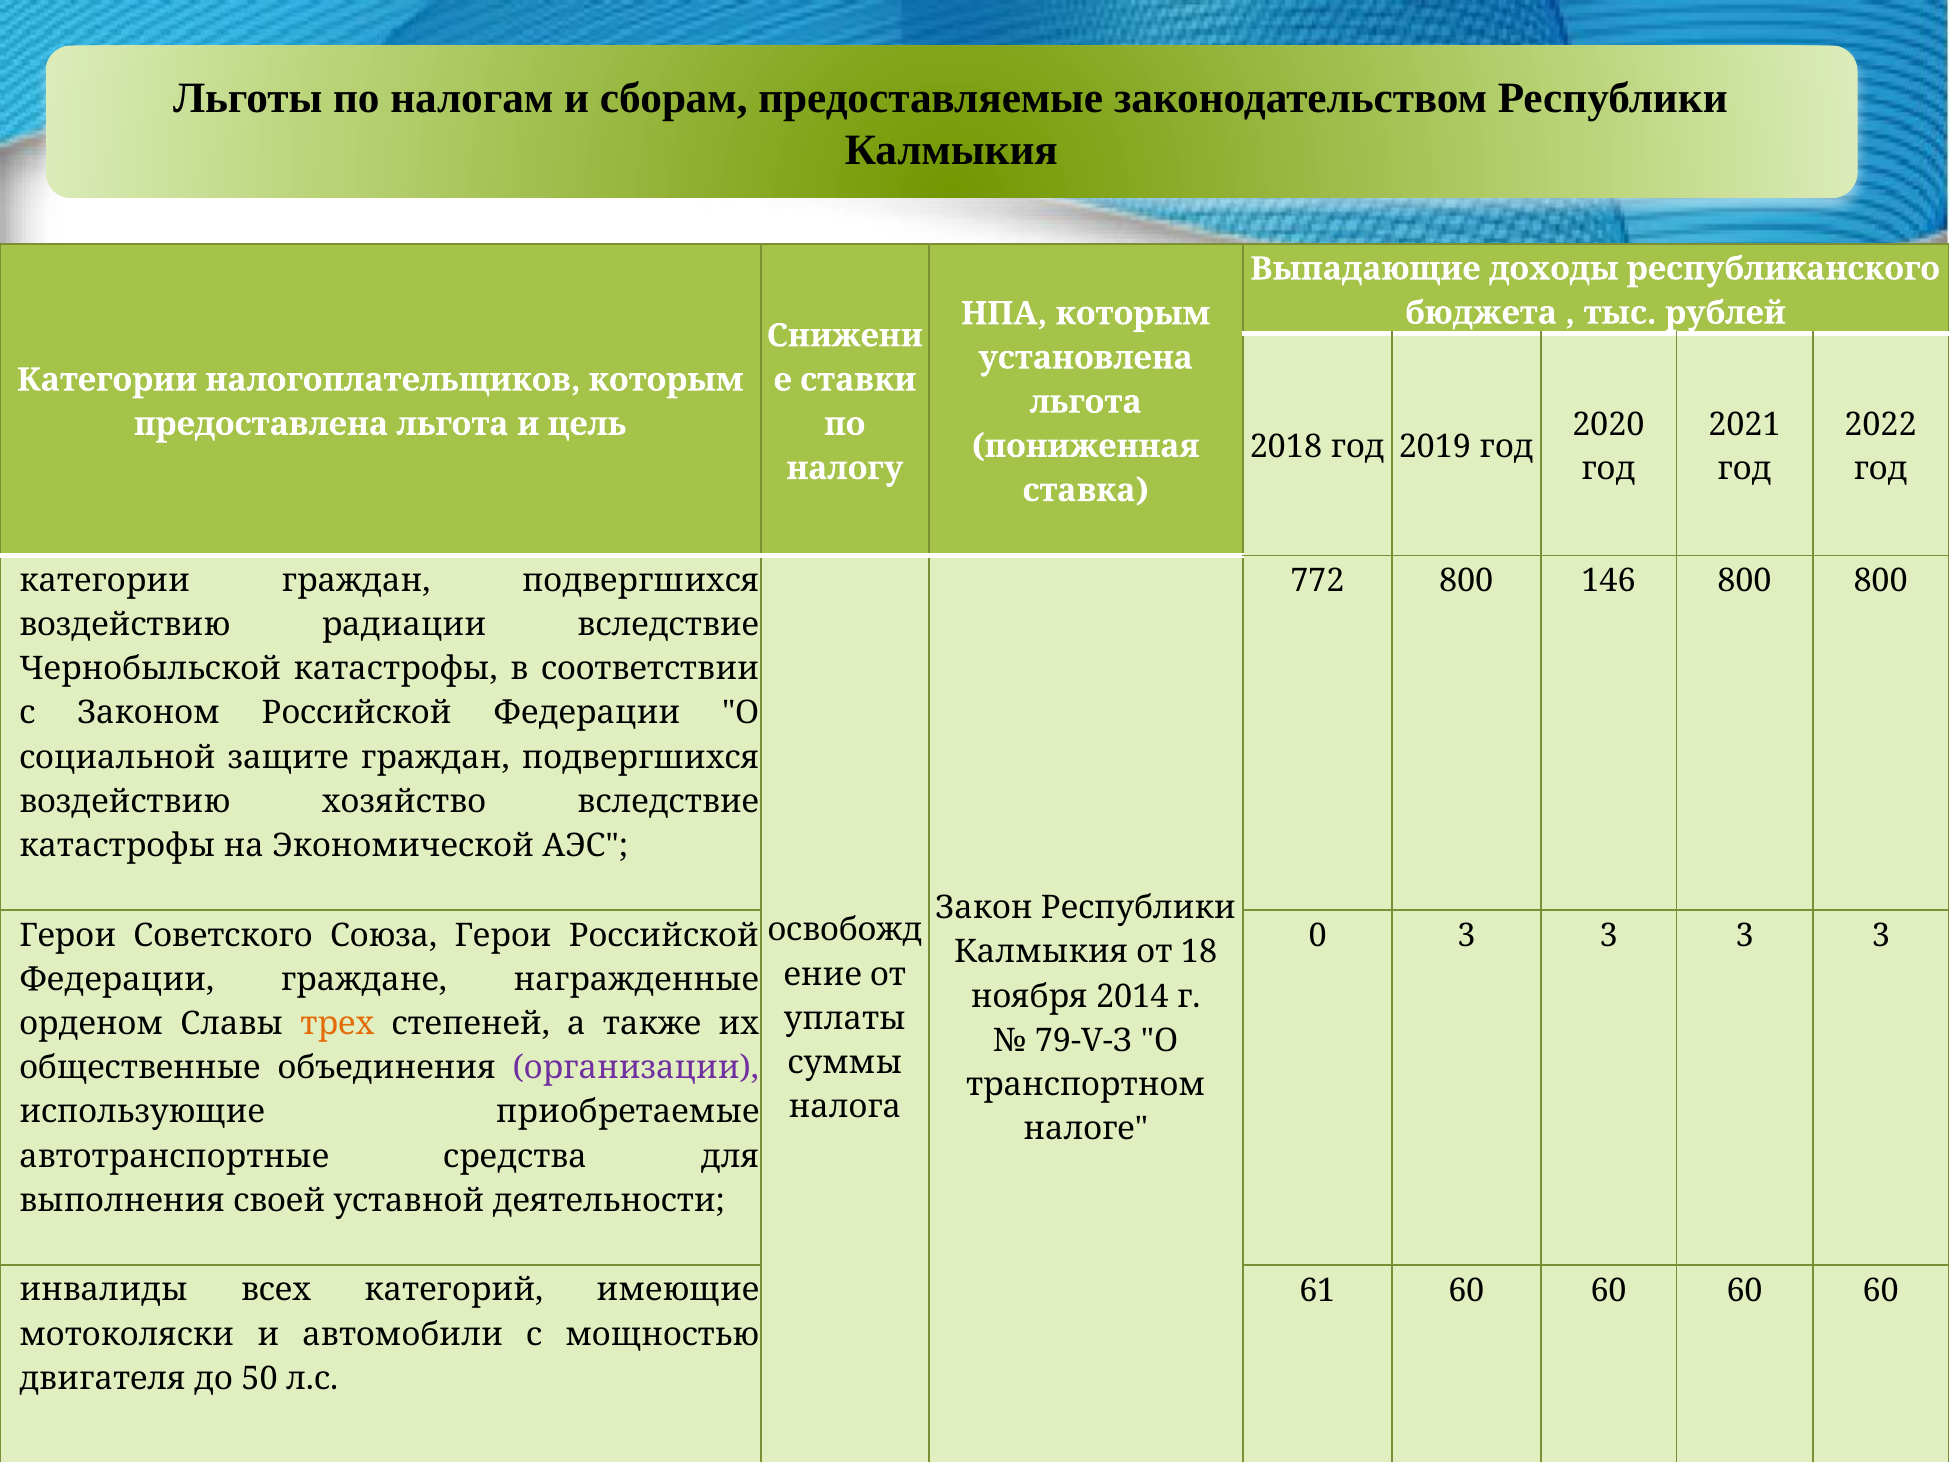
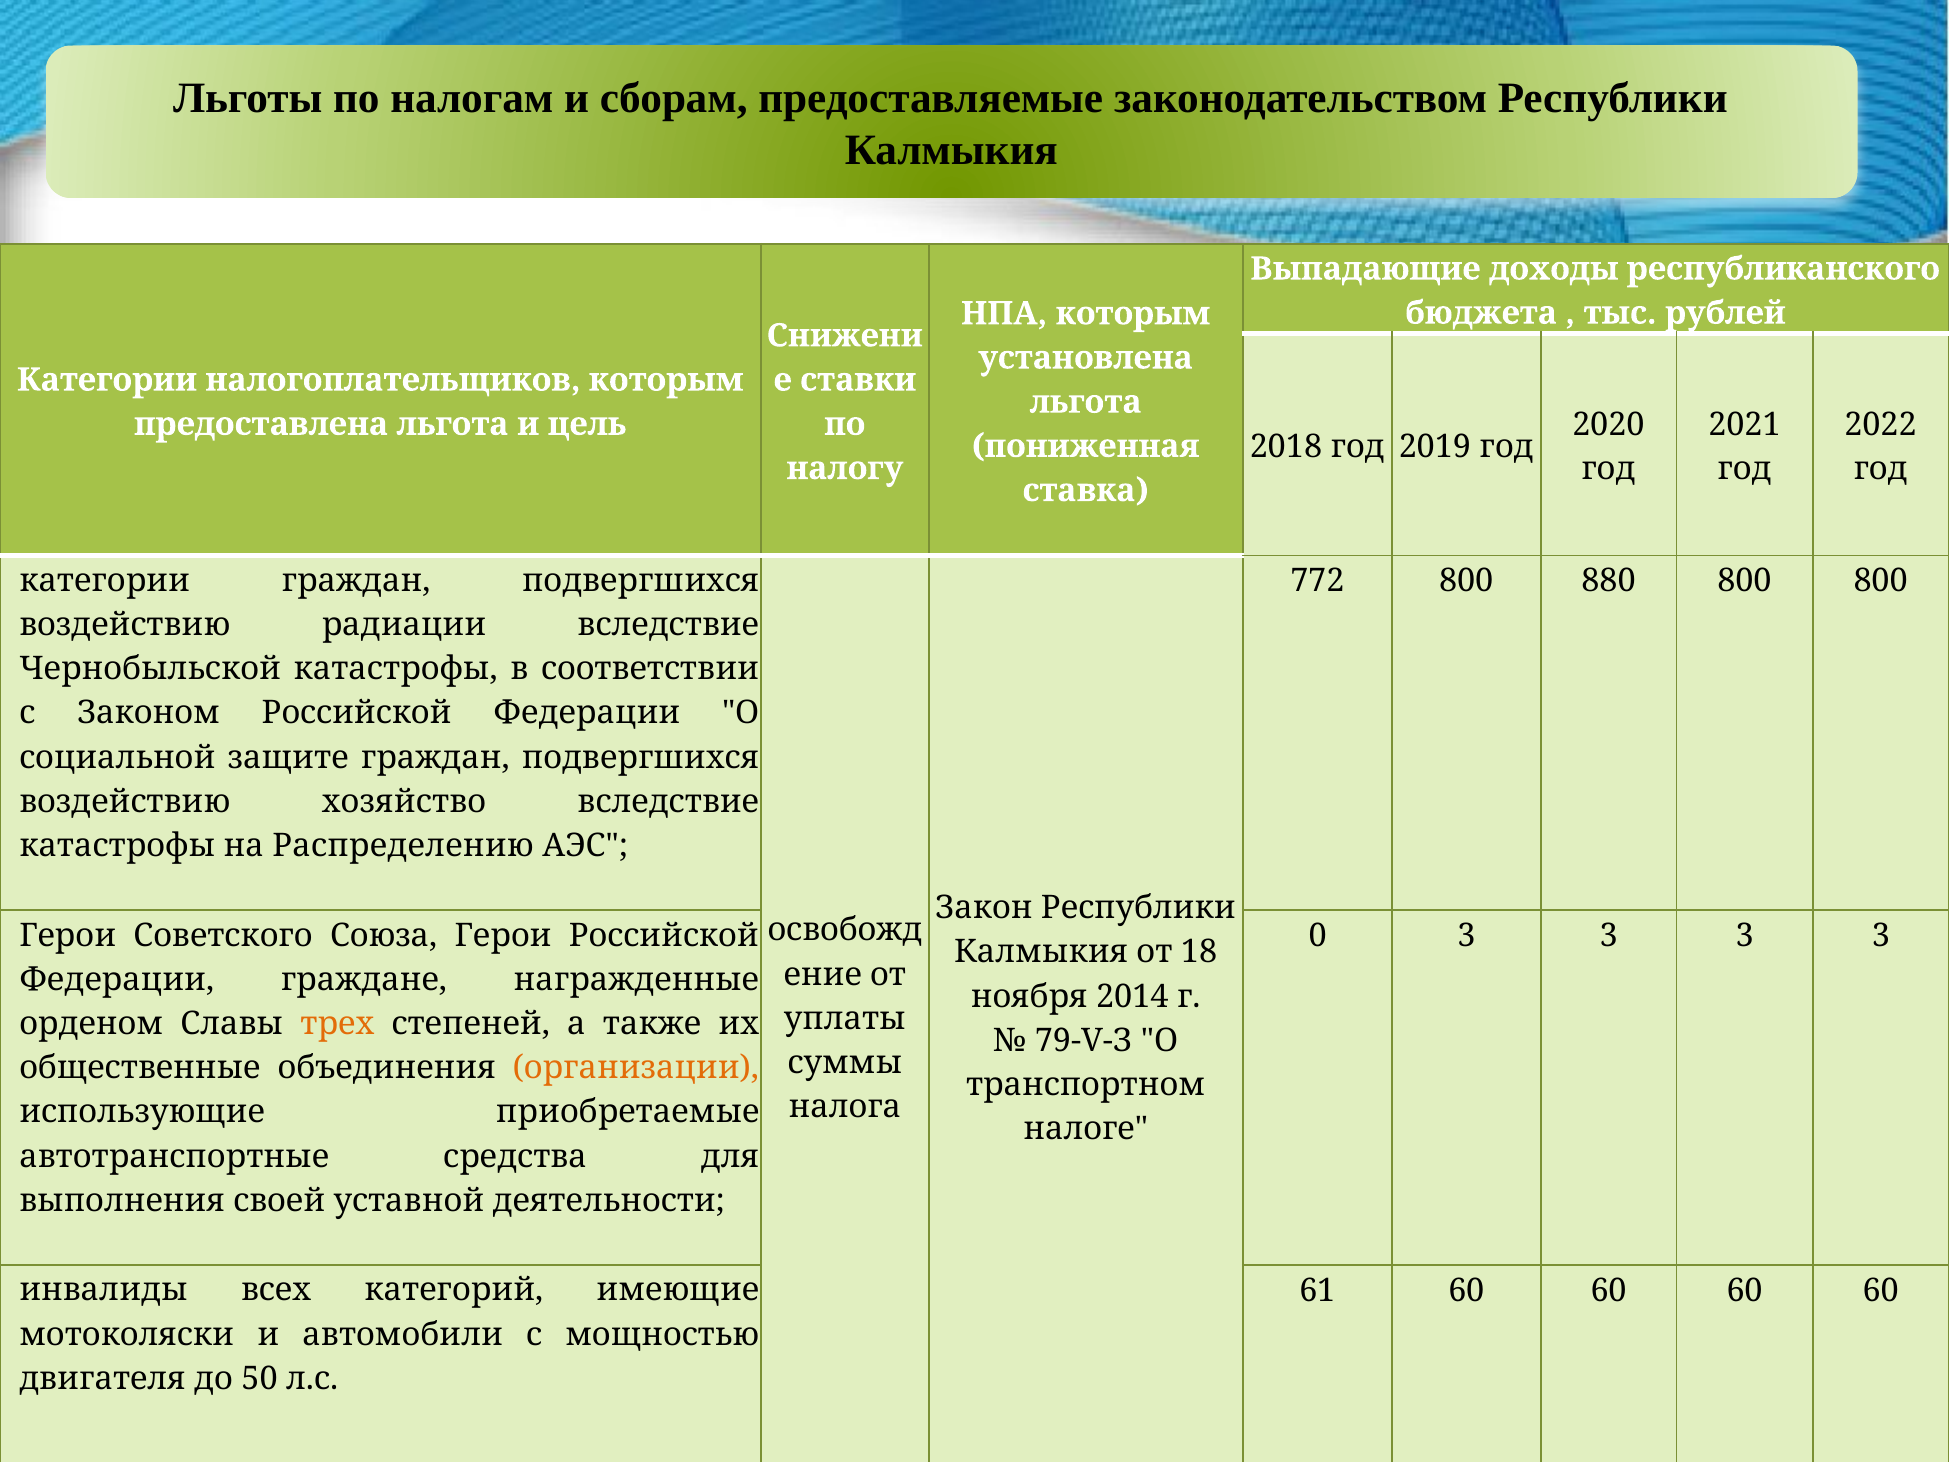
146: 146 -> 880
Экономической: Экономической -> Распределению
организации colour: purple -> orange
